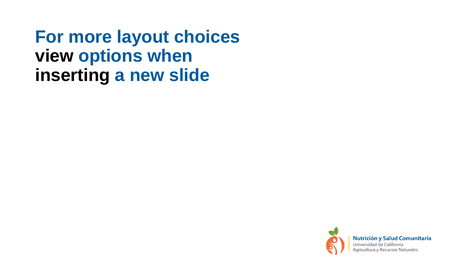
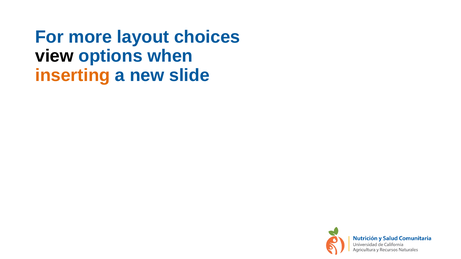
inserting colour: black -> orange
